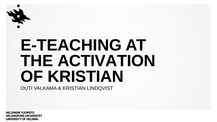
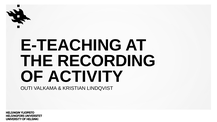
ACTIVATION: ACTIVATION -> RECORDING
OF KRISTIAN: KRISTIAN -> ACTIVITY
